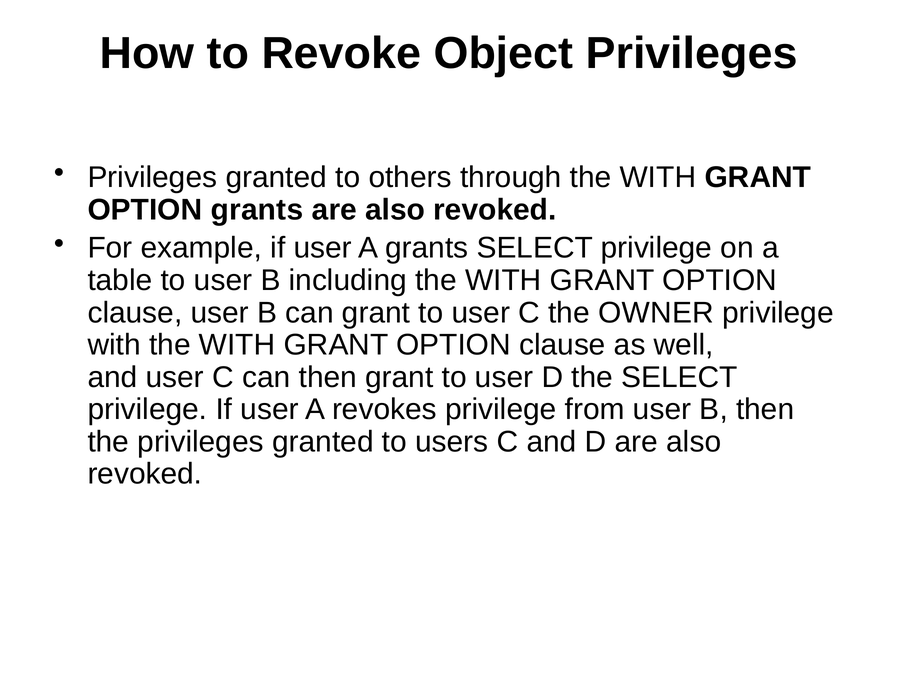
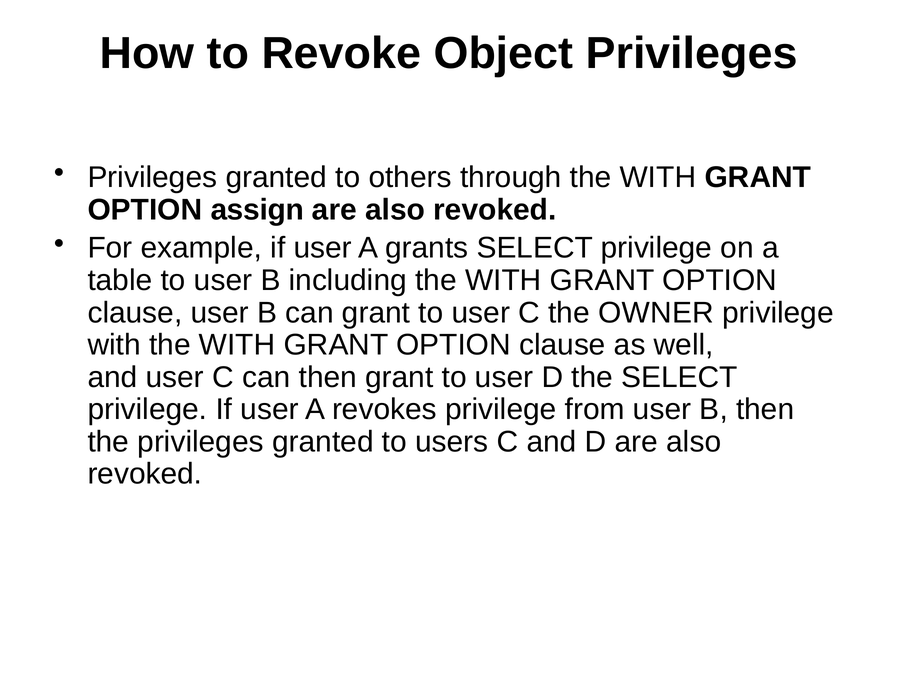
OPTION grants: grants -> assign
